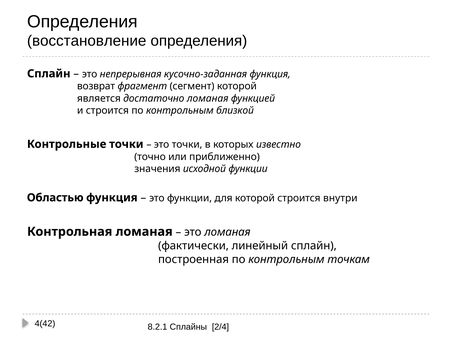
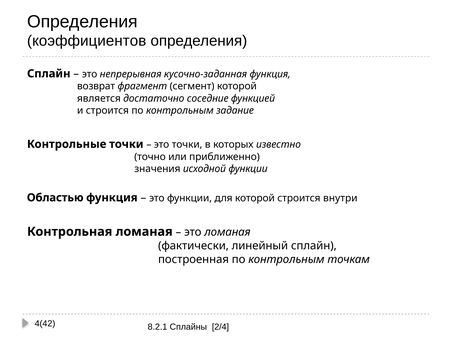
восстановление: восстановление -> коэффициентов
достаточно ломаная: ломаная -> соседние
близкой: близкой -> задание
